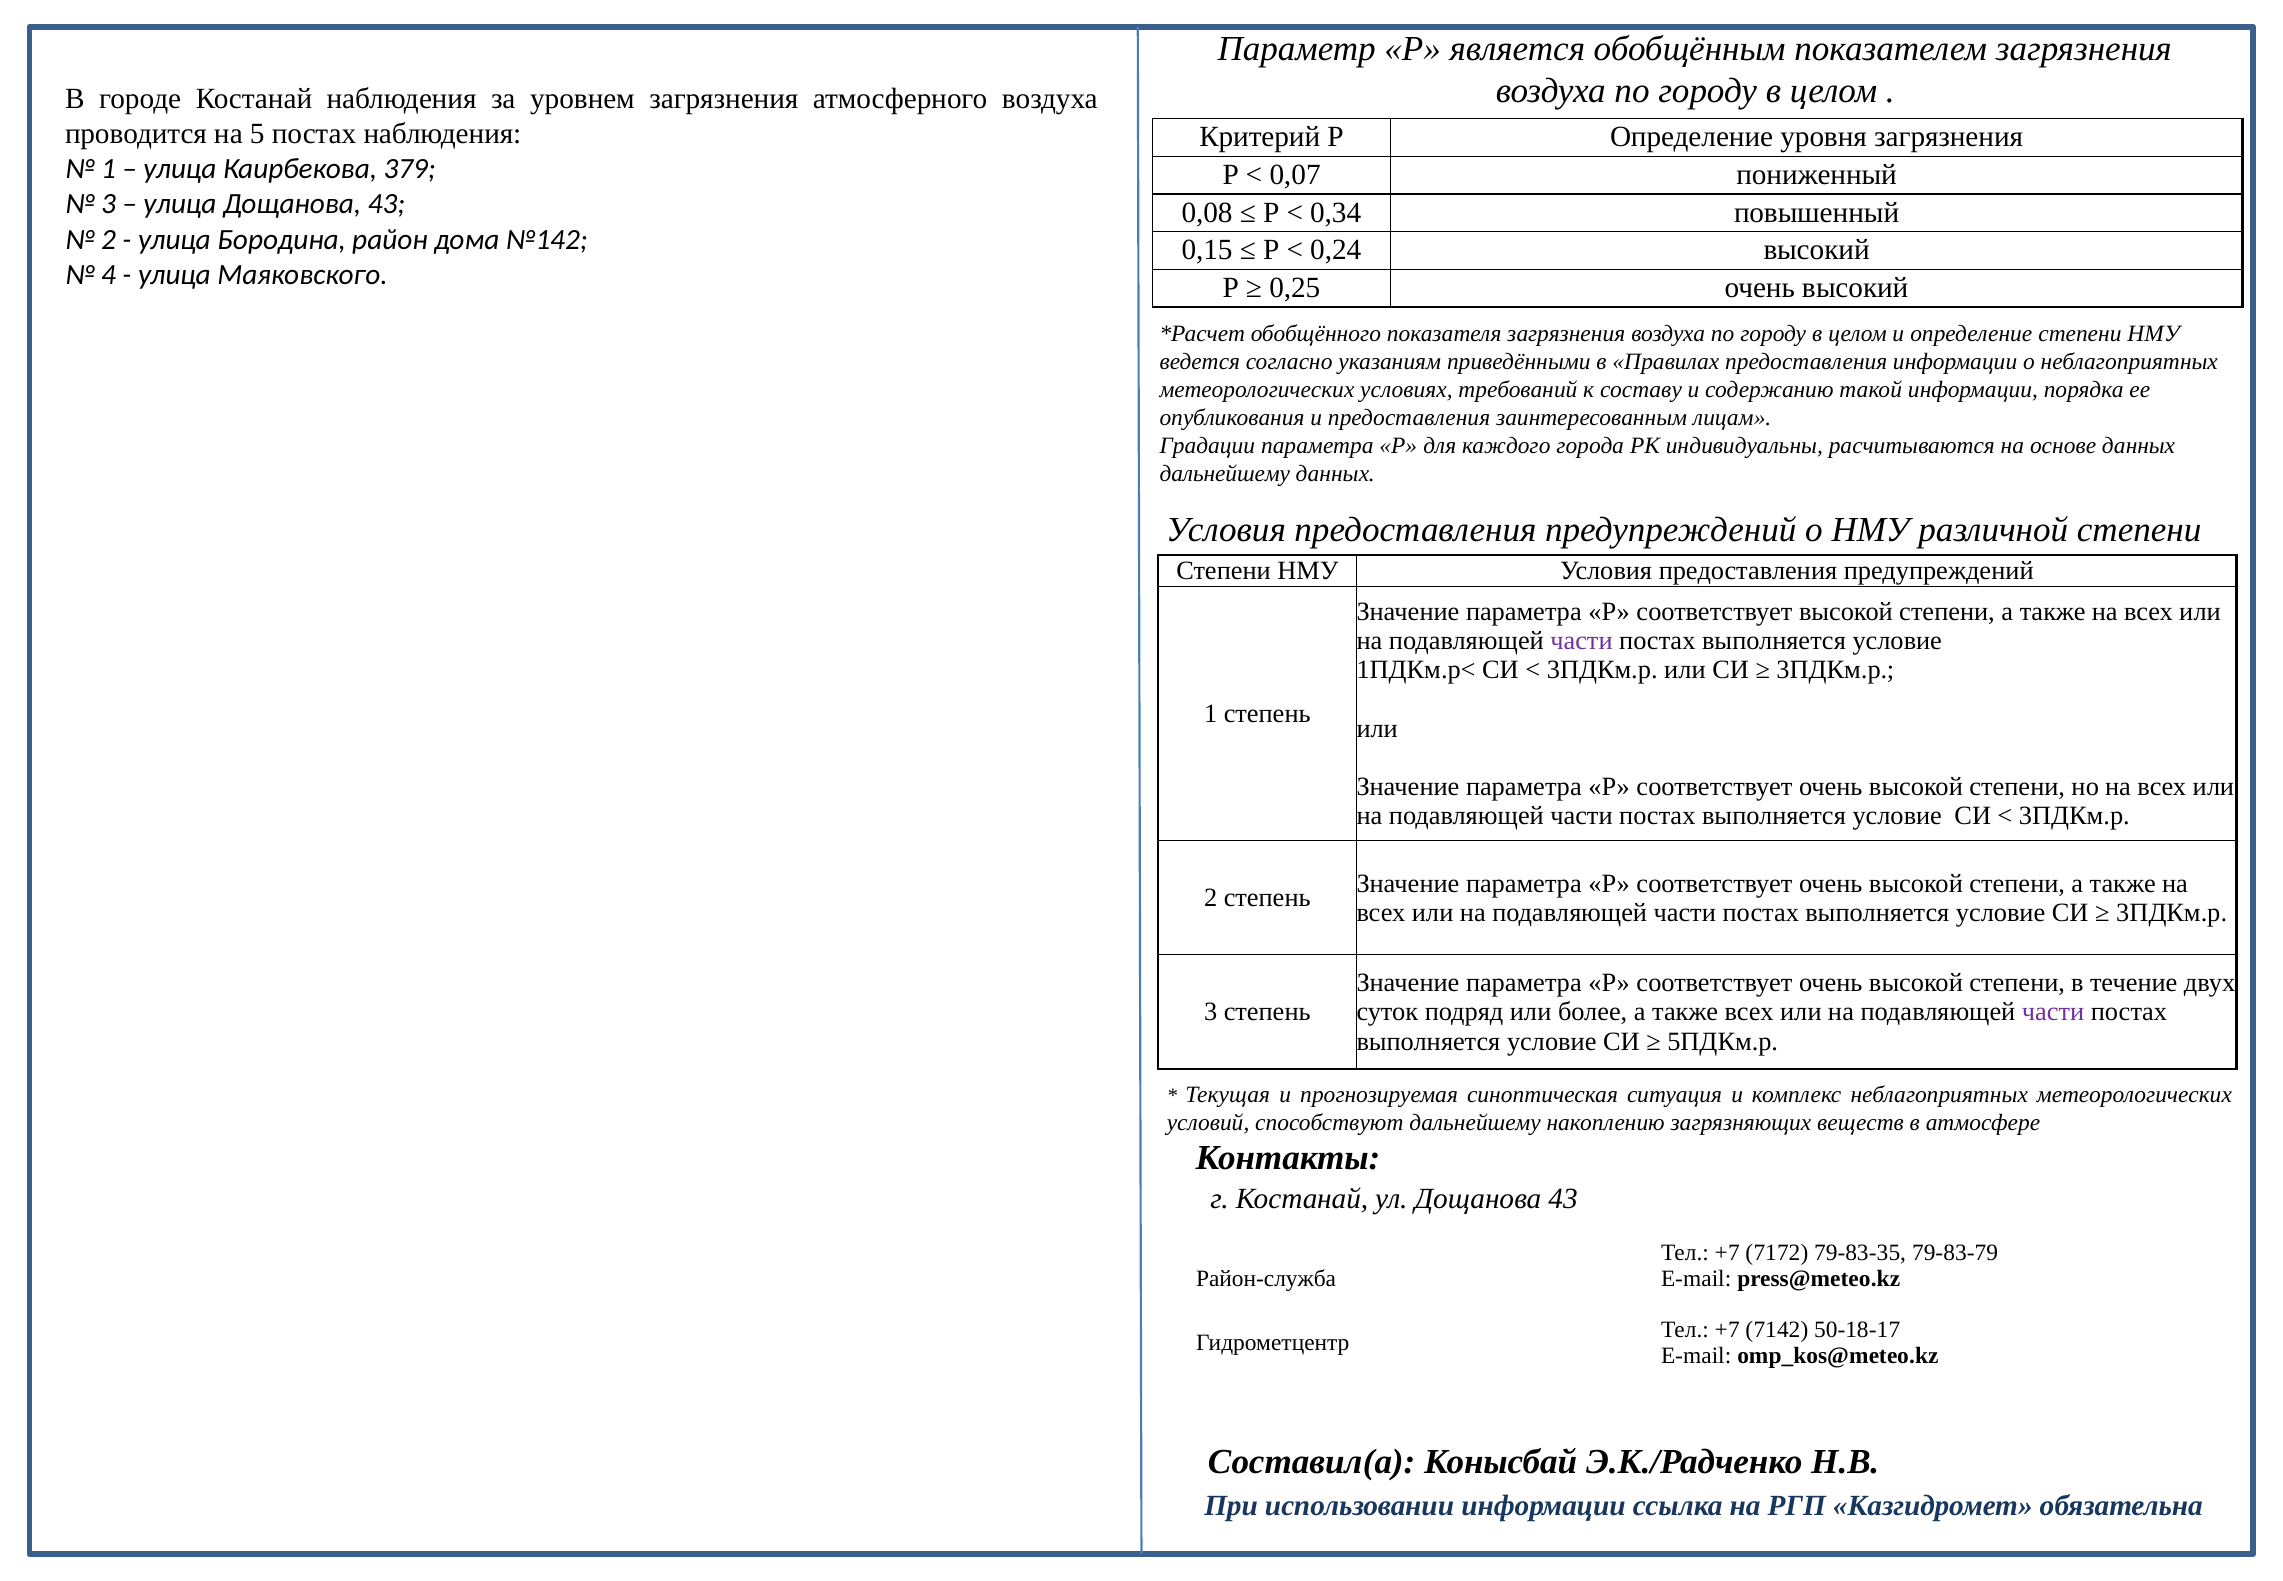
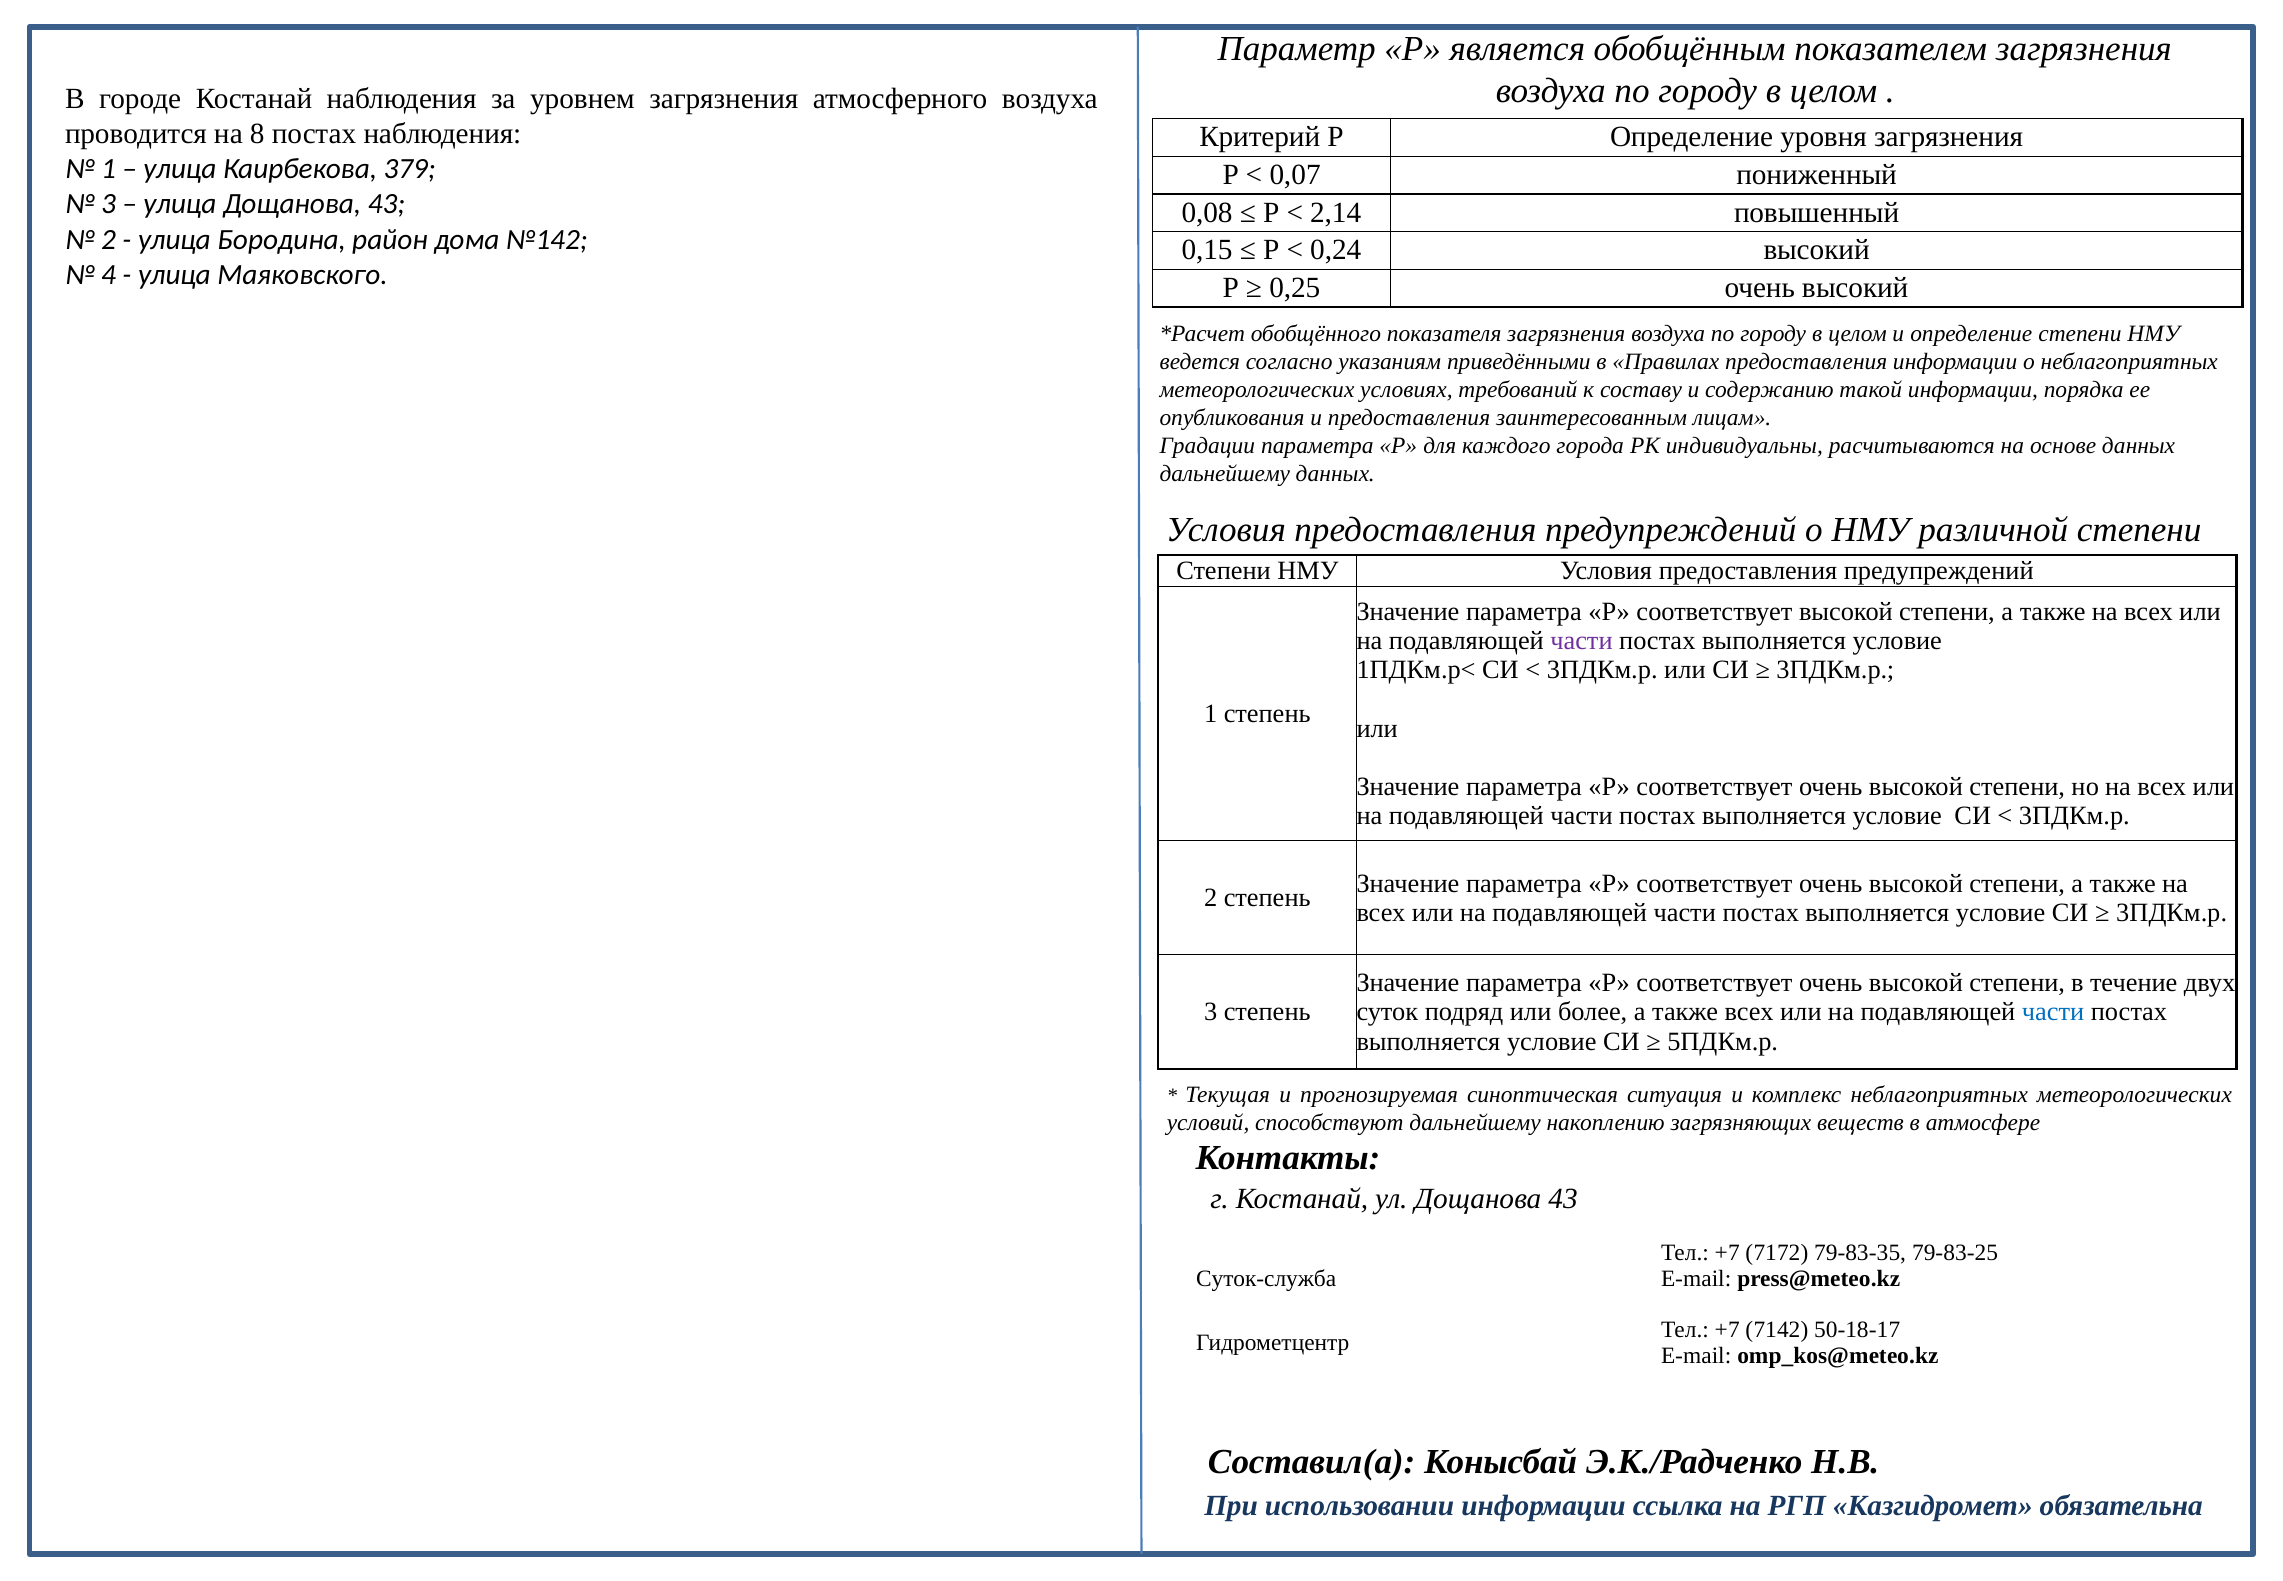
5: 5 -> 8
0,34: 0,34 -> 2,14
части at (2053, 1012) colour: purple -> blue
79-83-79: 79-83-79 -> 79-83-25
Район-служба: Район-служба -> Суток-служба
